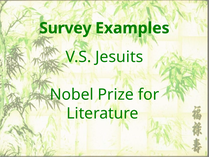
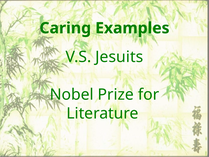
Survey: Survey -> Caring
